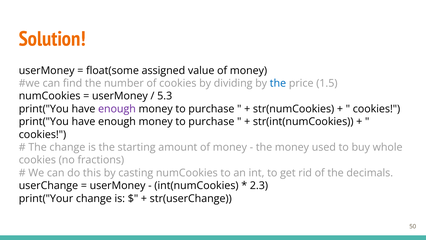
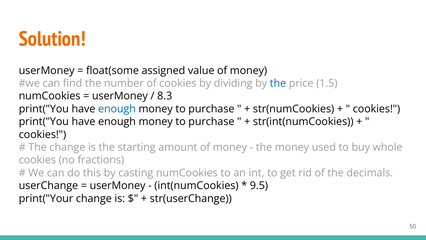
5.3: 5.3 -> 8.3
enough at (117, 109) colour: purple -> blue
2.3: 2.3 -> 9.5
